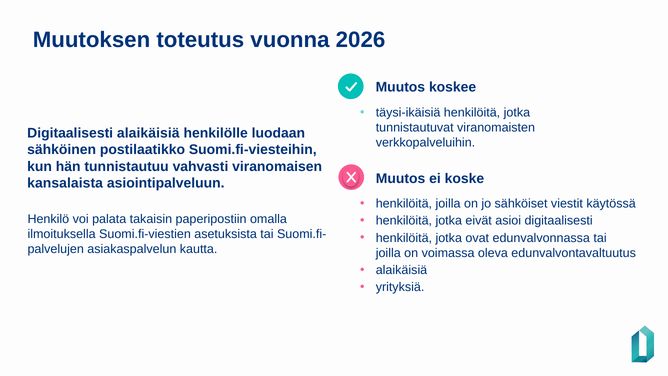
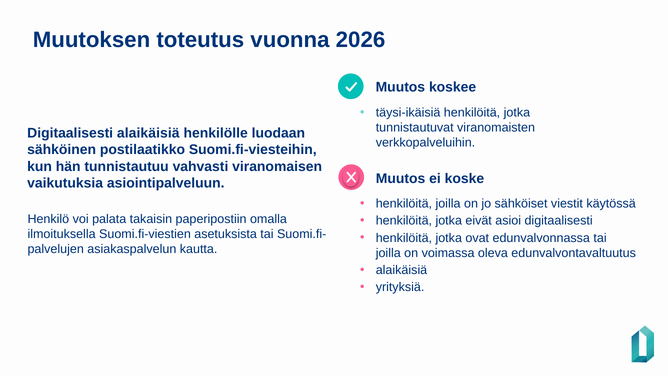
kansalaista: kansalaista -> vaikutuksia
